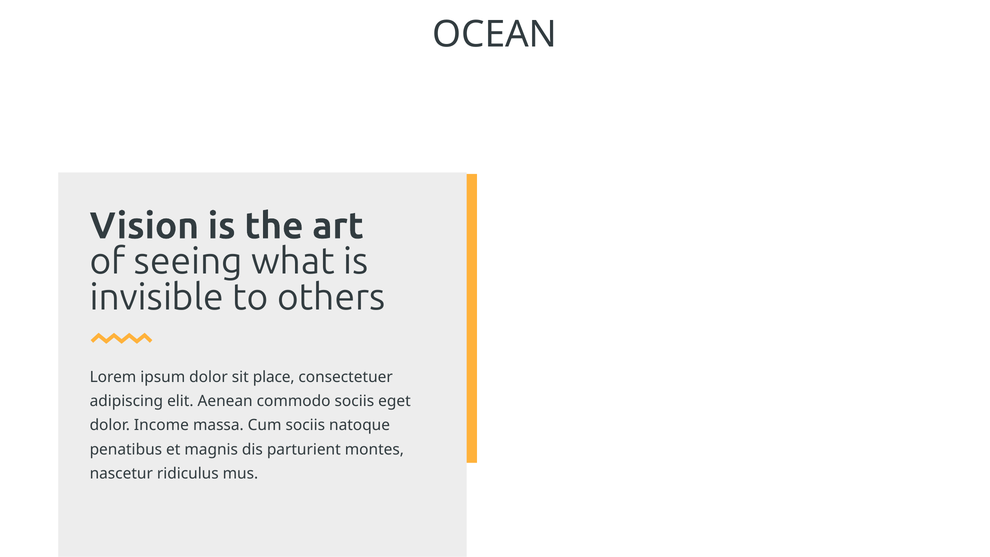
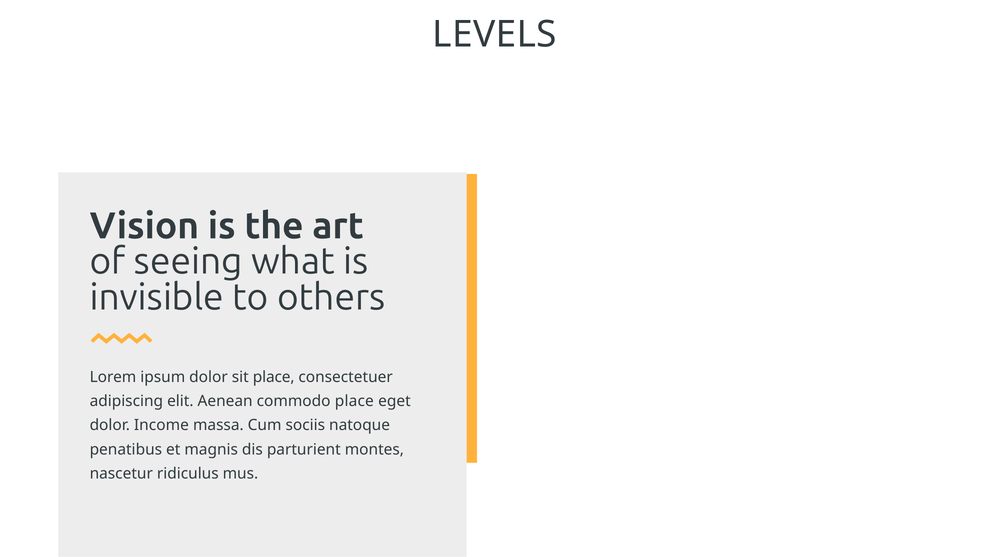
OCEAN: OCEAN -> LEVELS
commodo sociis: sociis -> place
